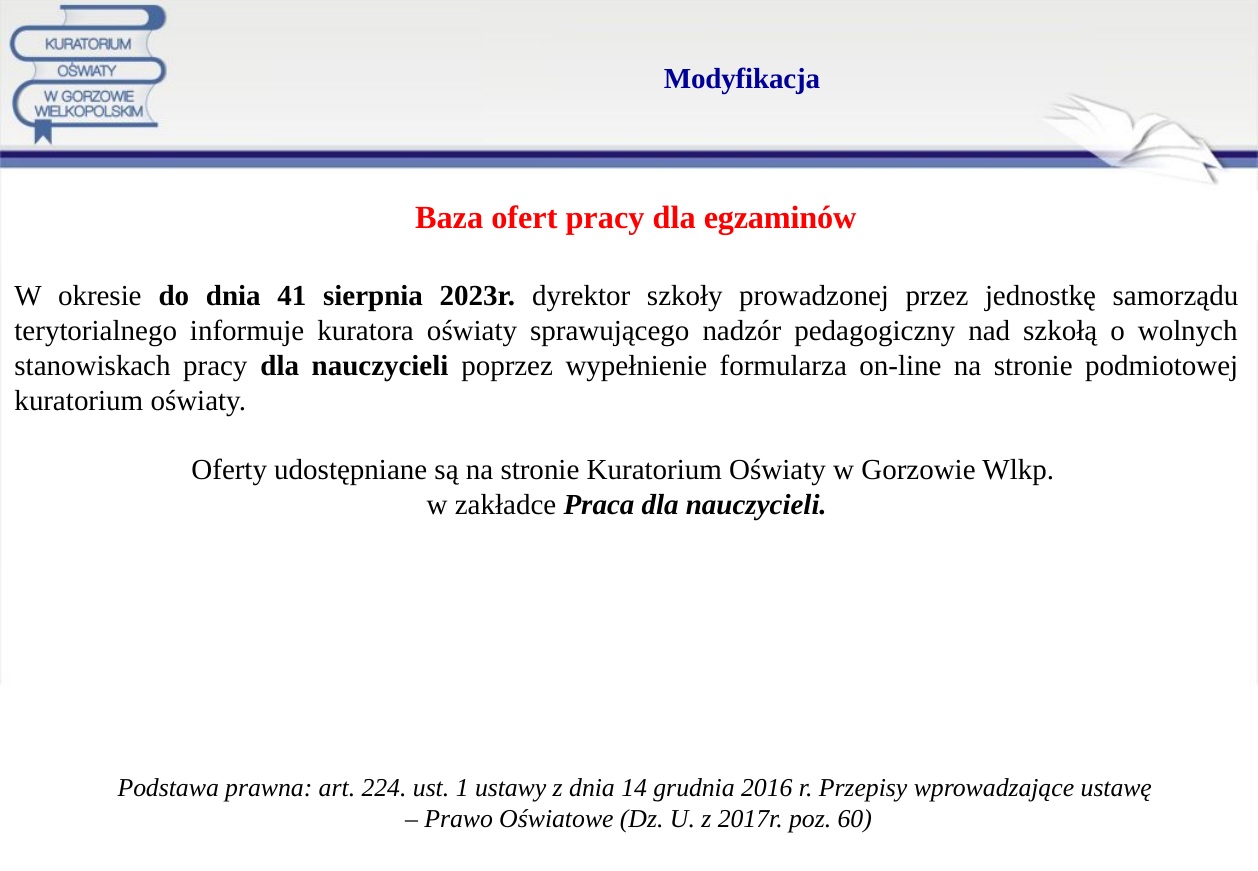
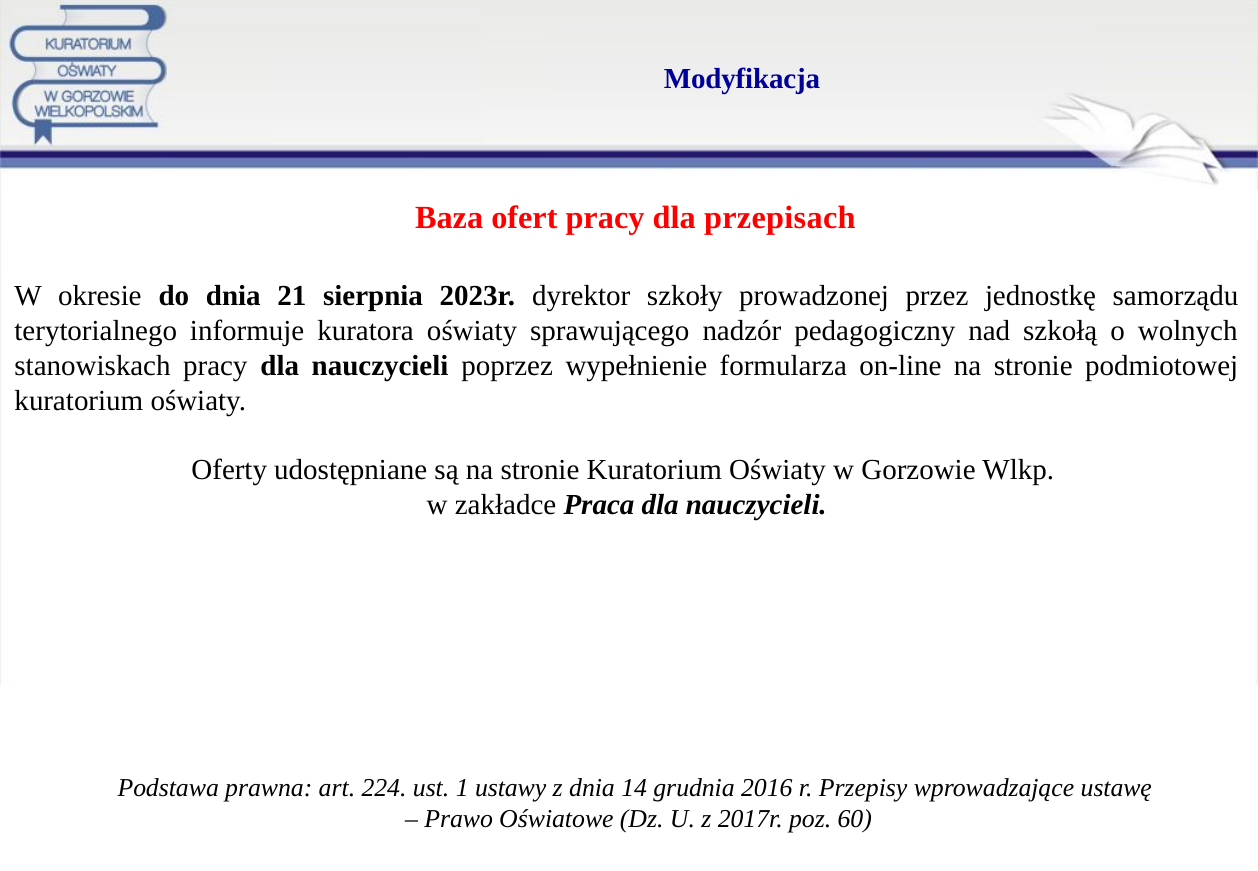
egzaminów: egzaminów -> przepisach
41: 41 -> 21
